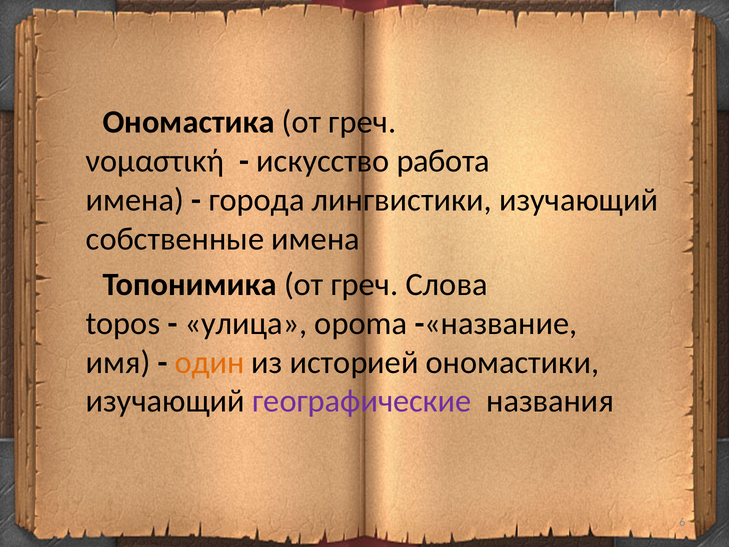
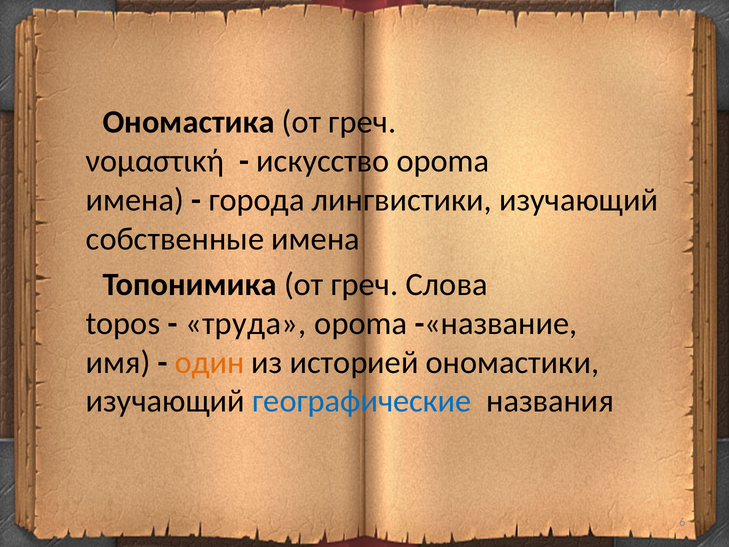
искусство работа: работа -> opoma
улица: улица -> труда
географические colour: purple -> blue
